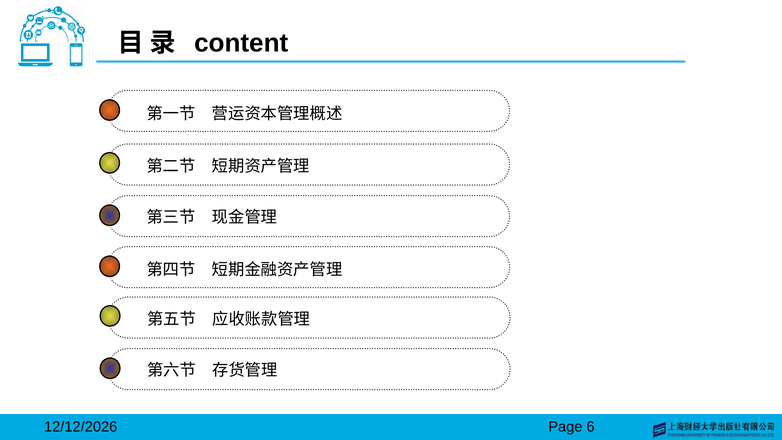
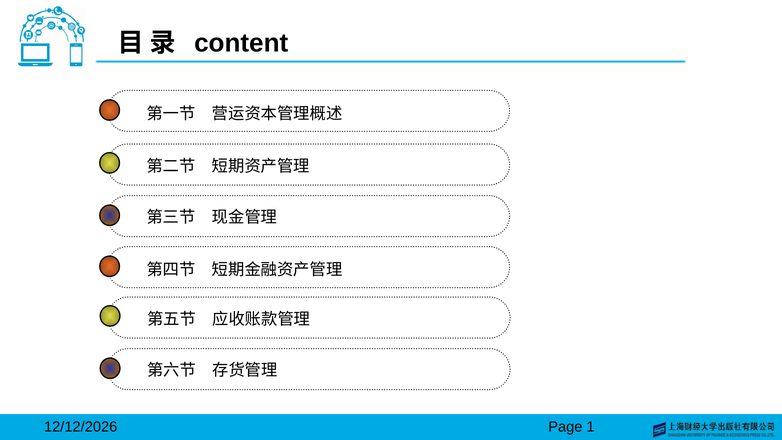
6: 6 -> 1
